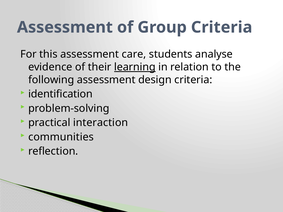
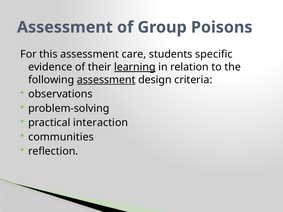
Group Criteria: Criteria -> Poisons
analyse: analyse -> specific
assessment at (106, 80) underline: none -> present
identification: identification -> observations
